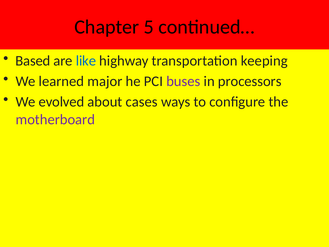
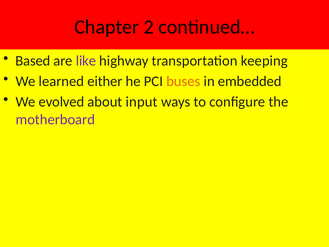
5: 5 -> 2
like colour: blue -> purple
major: major -> either
buses colour: purple -> orange
processors: processors -> embedded
cases: cases -> input
